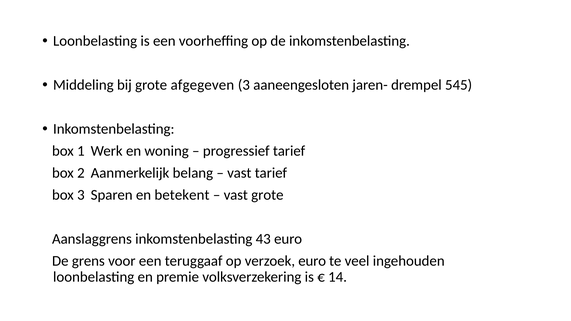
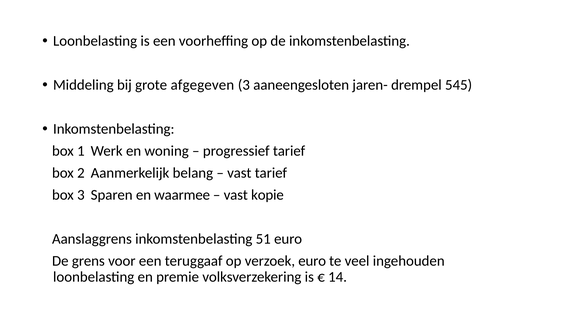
betekent: betekent -> waarmee
vast grote: grote -> kopie
43: 43 -> 51
